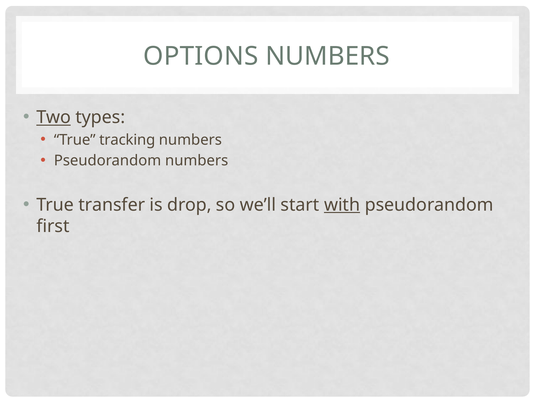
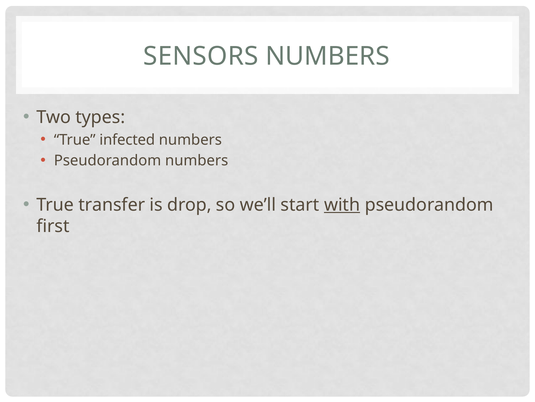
OPTIONS: OPTIONS -> SENSORS
Two underline: present -> none
tracking: tracking -> infected
